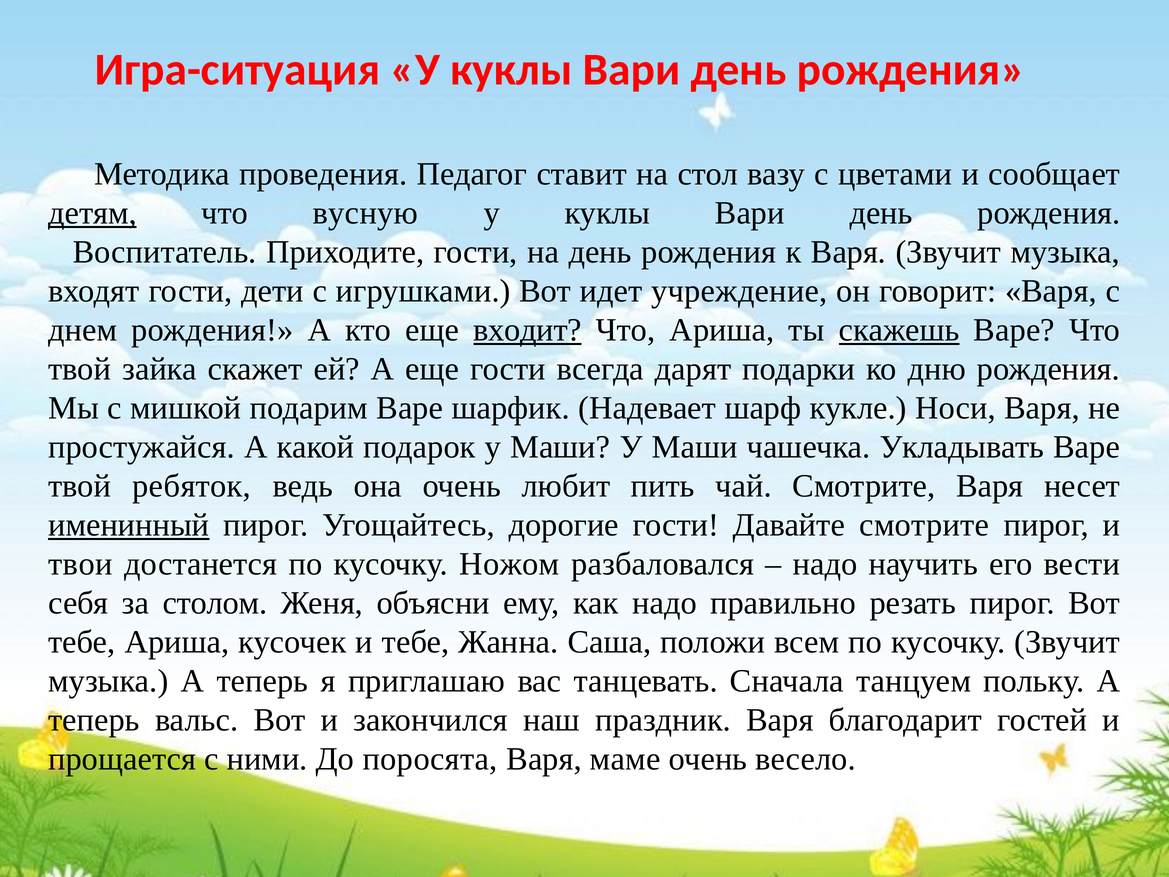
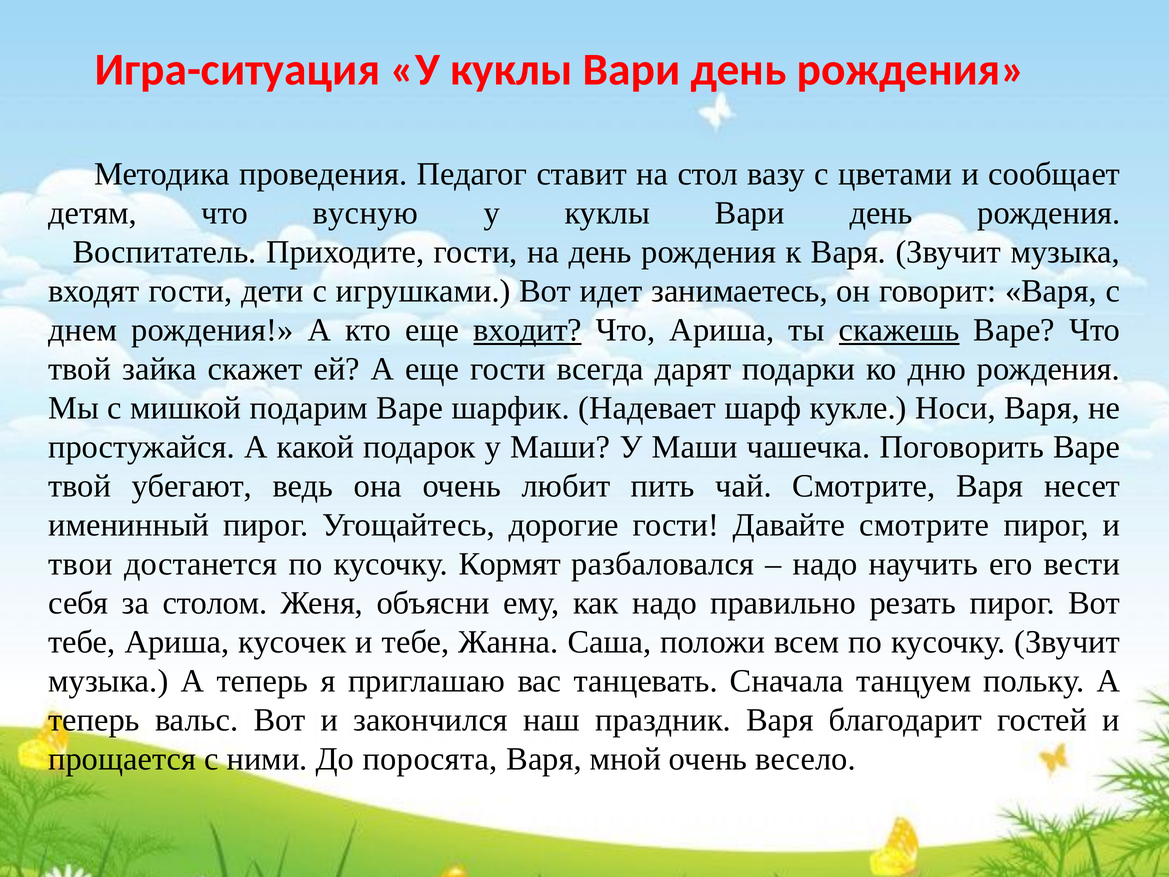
детям underline: present -> none
учреждение: учреждение -> занимаетесь
Укладывать: Укладывать -> Поговорить
ребяток: ребяток -> убегают
именинный underline: present -> none
Ножом: Ножом -> Кормят
маме: маме -> мной
